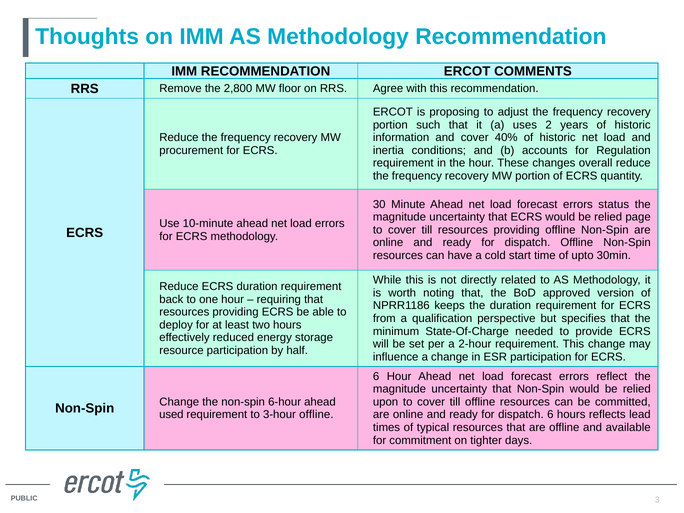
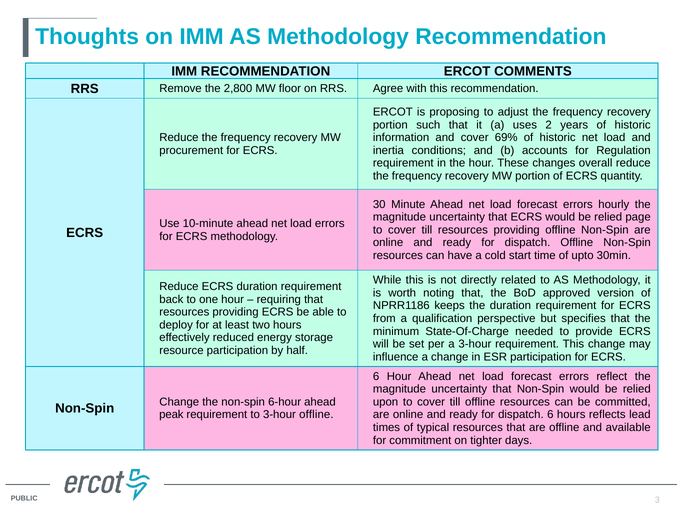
40%: 40% -> 69%
status: status -> hourly
a 2-hour: 2-hour -> 3-hour
used: used -> peak
